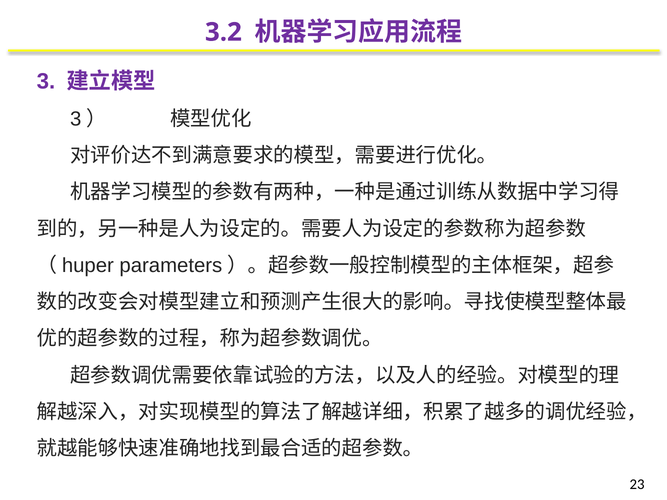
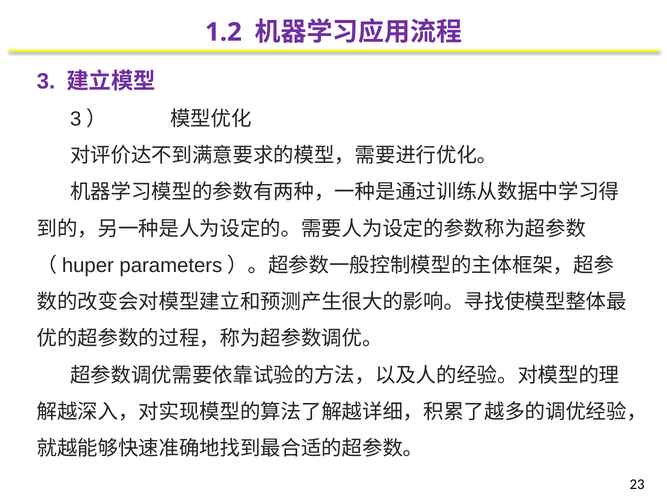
3.2: 3.2 -> 1.2
